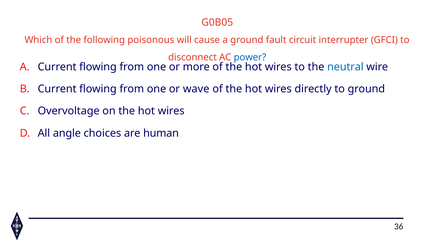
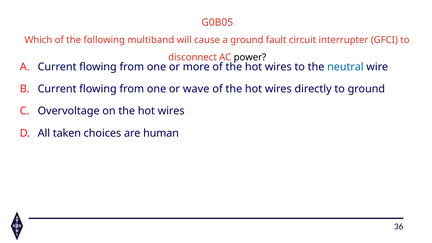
poisonous: poisonous -> multiband
power colour: blue -> black
angle: angle -> taken
